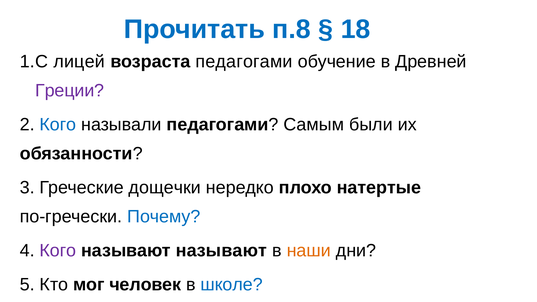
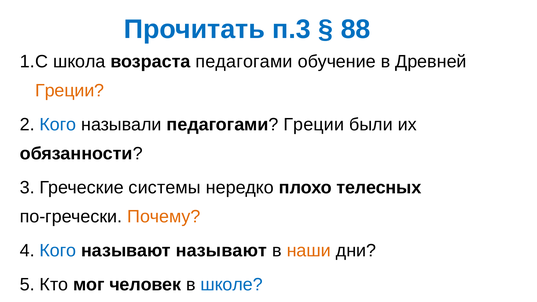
п.8: п.8 -> п.3
18: 18 -> 88
лицей: лицей -> школа
Греции at (70, 91) colour: purple -> orange
педагогами Самым: Самым -> Греции
дощечки: дощечки -> системы
натертые: натертые -> телесных
Почему colour: blue -> orange
Кого at (58, 251) colour: purple -> blue
